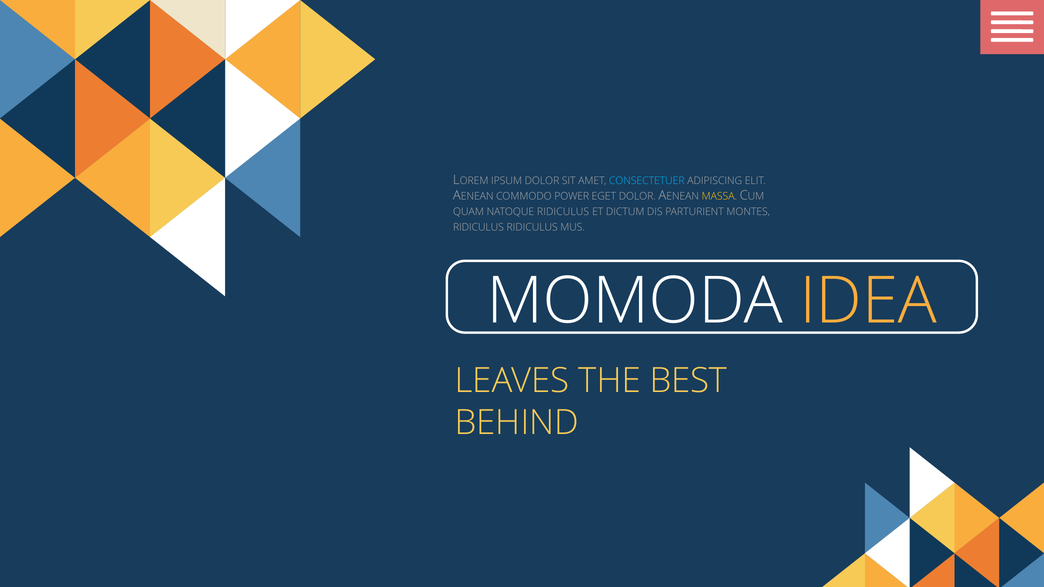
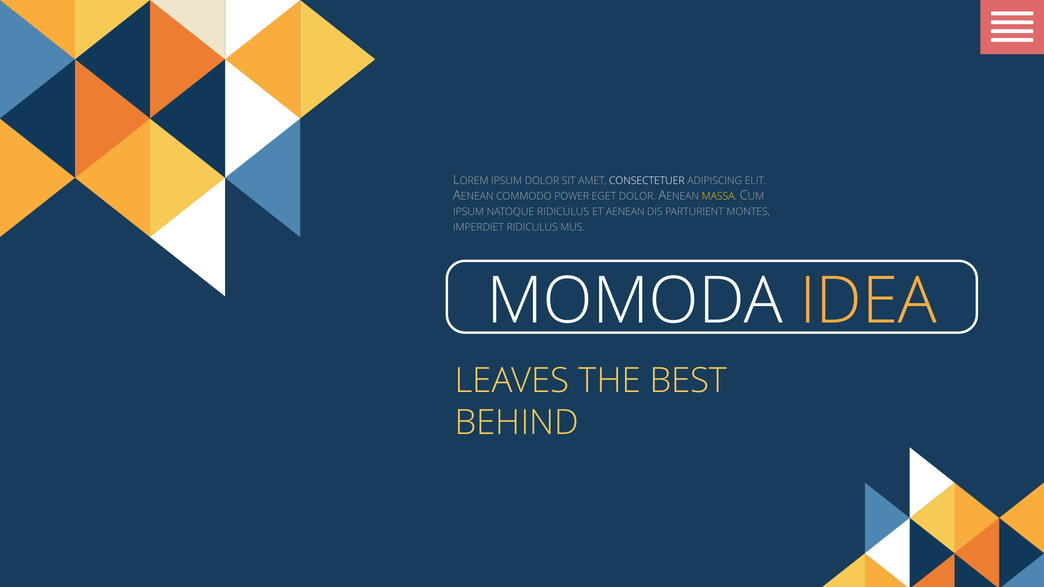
CONSECTETUER colour: light blue -> white
QUAM at (468, 212): QUAM -> IPSUM
ET DICTUM: DICTUM -> AENEAN
RIDICULUS at (478, 228): RIDICULUS -> IMPERDIET
